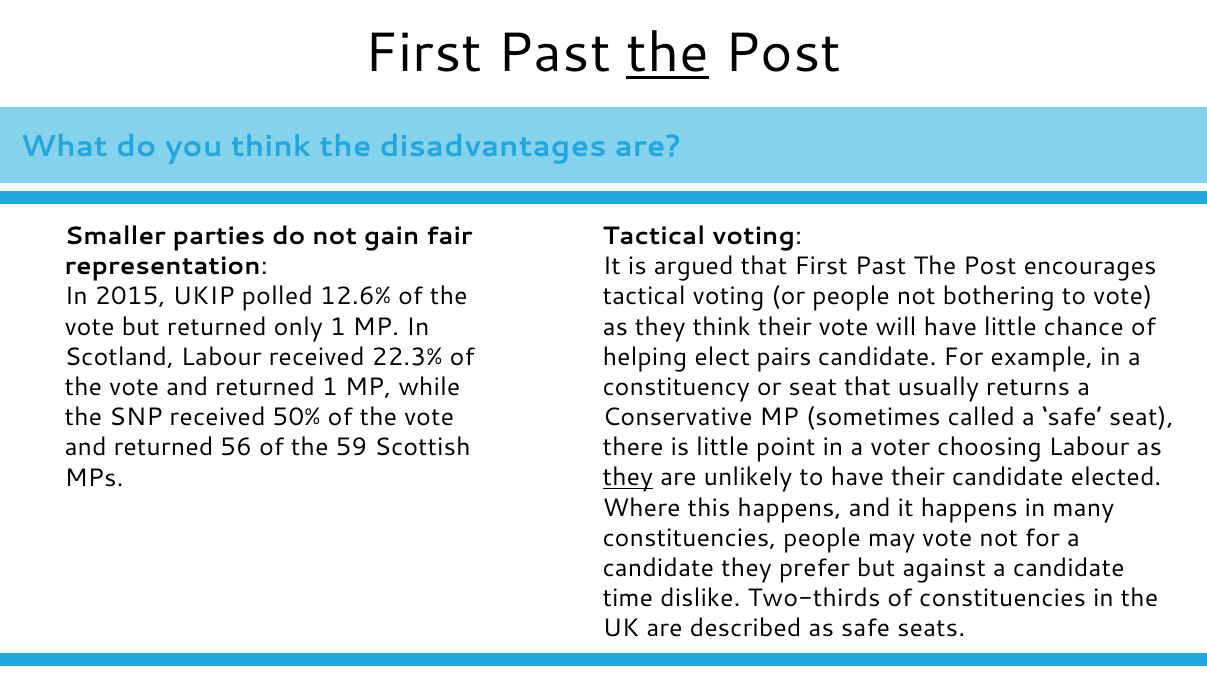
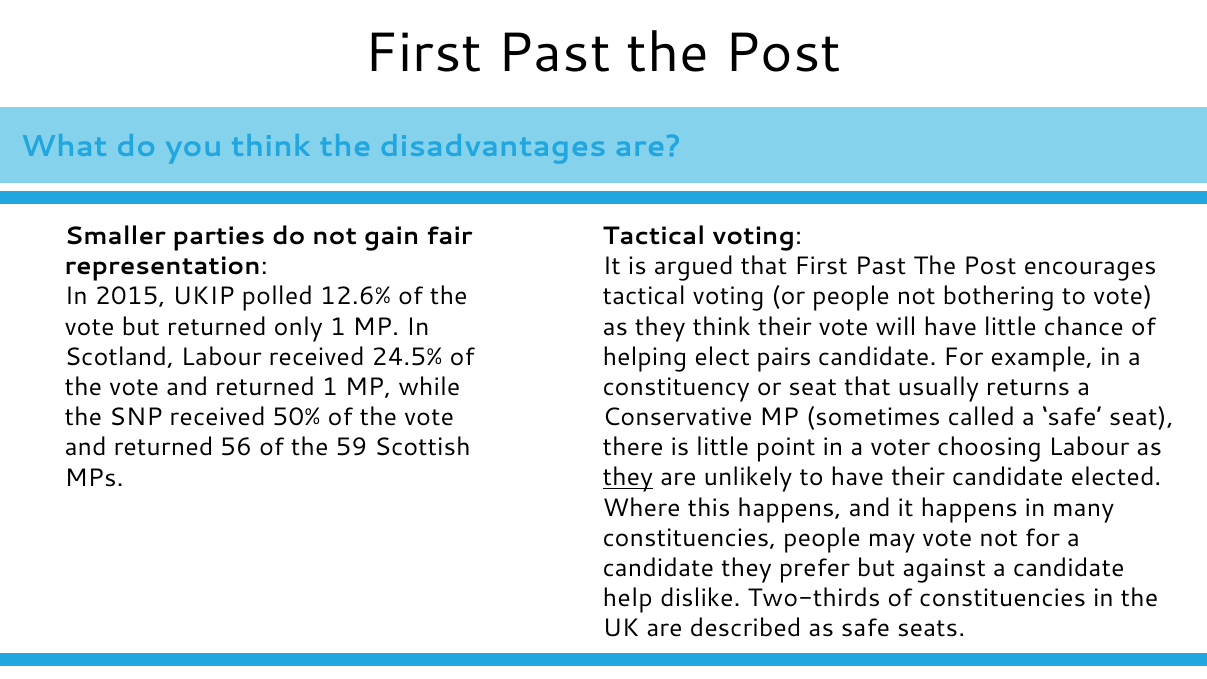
the at (668, 53) underline: present -> none
22.3%: 22.3% -> 24.5%
time: time -> help
